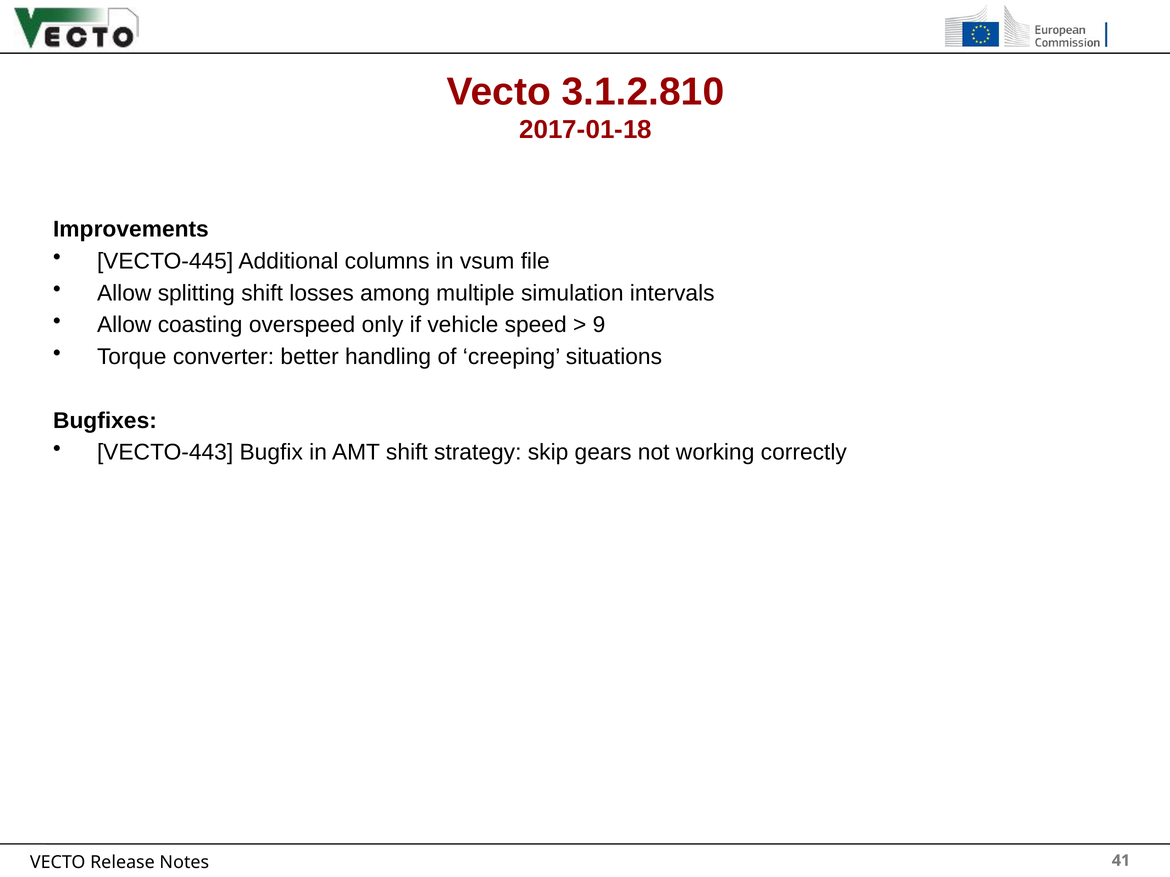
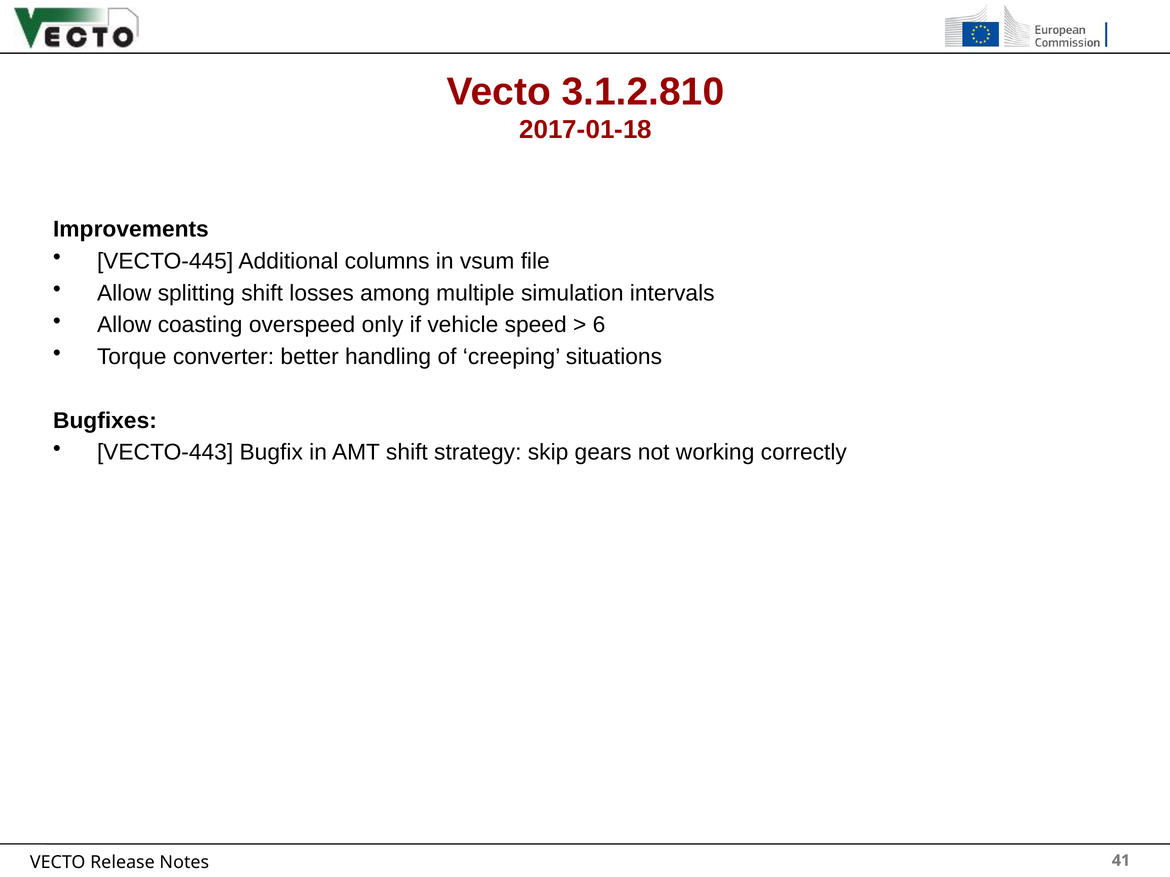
9: 9 -> 6
